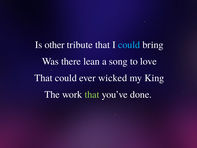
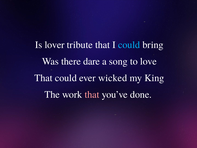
other: other -> lover
lean: lean -> dare
that at (92, 94) colour: light green -> pink
